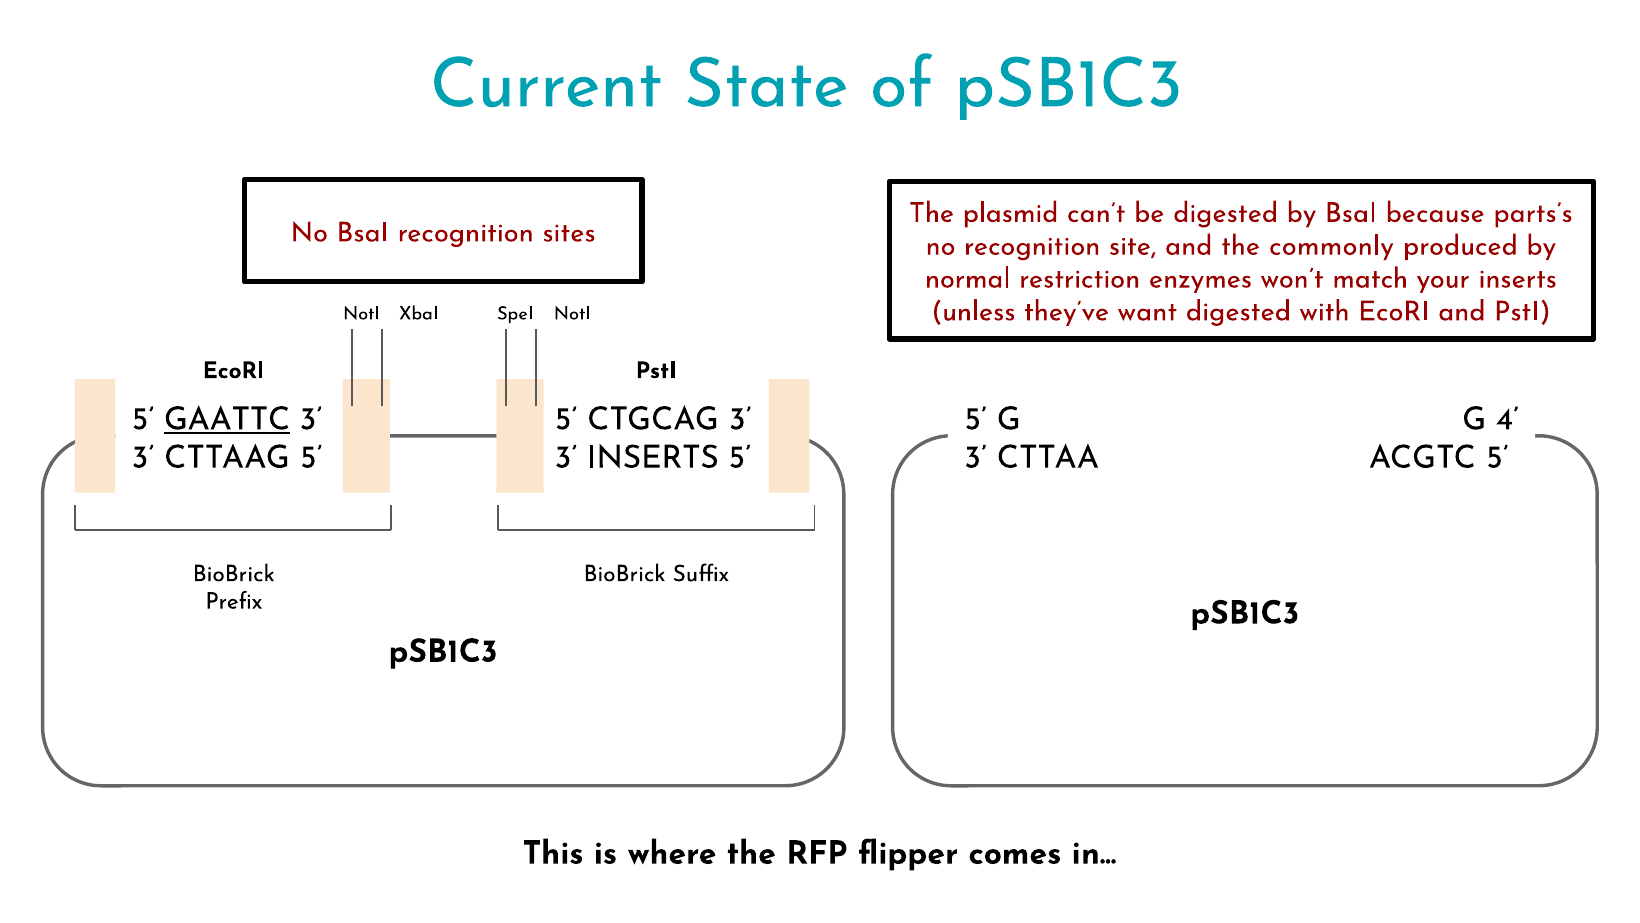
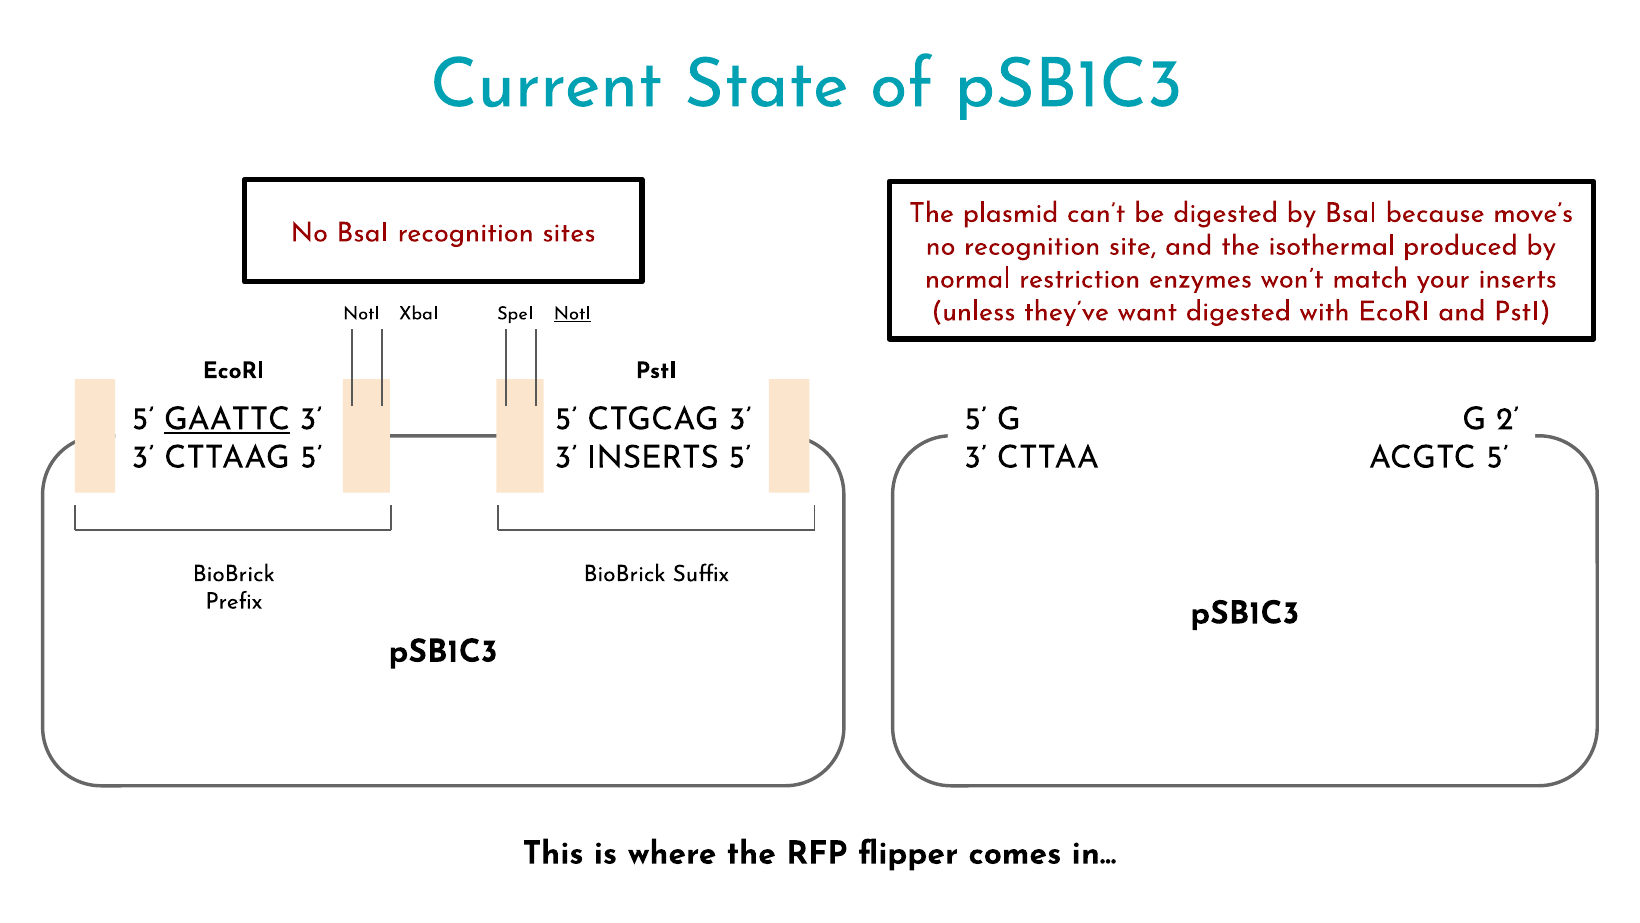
parts’s: parts’s -> move’s
commonly: commonly -> isothermal
NotI at (572, 313) underline: none -> present
4: 4 -> 2
